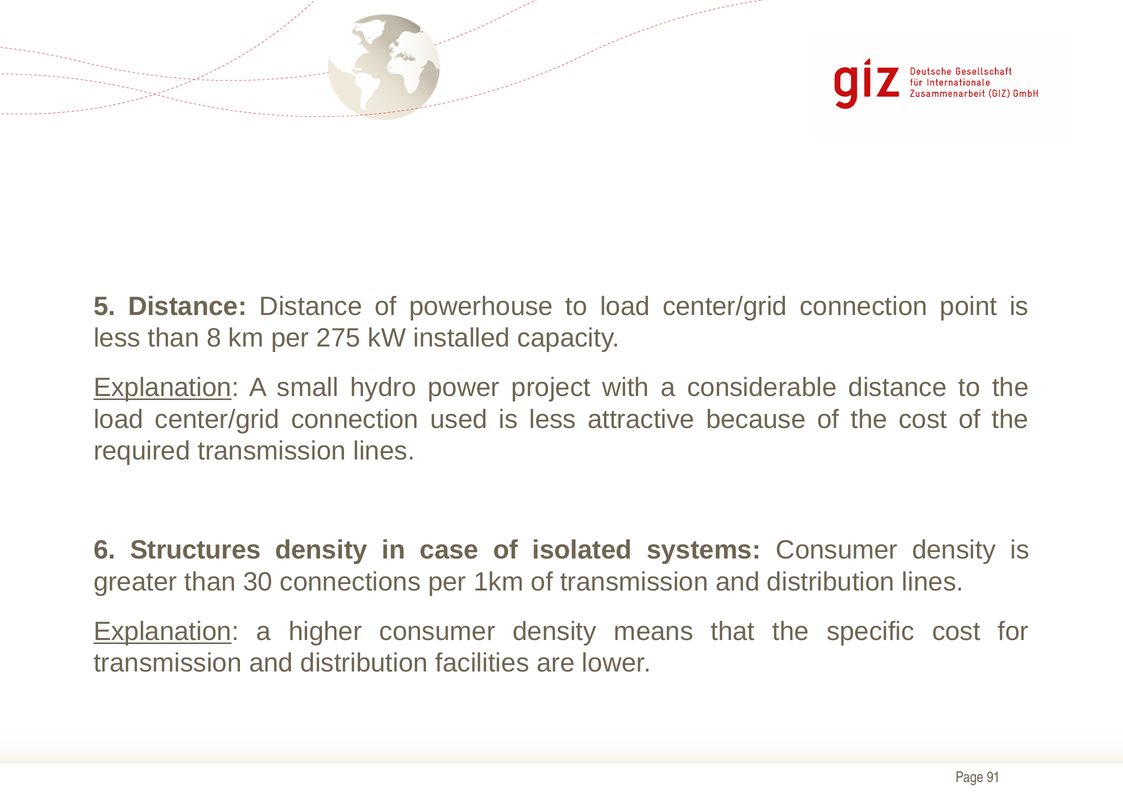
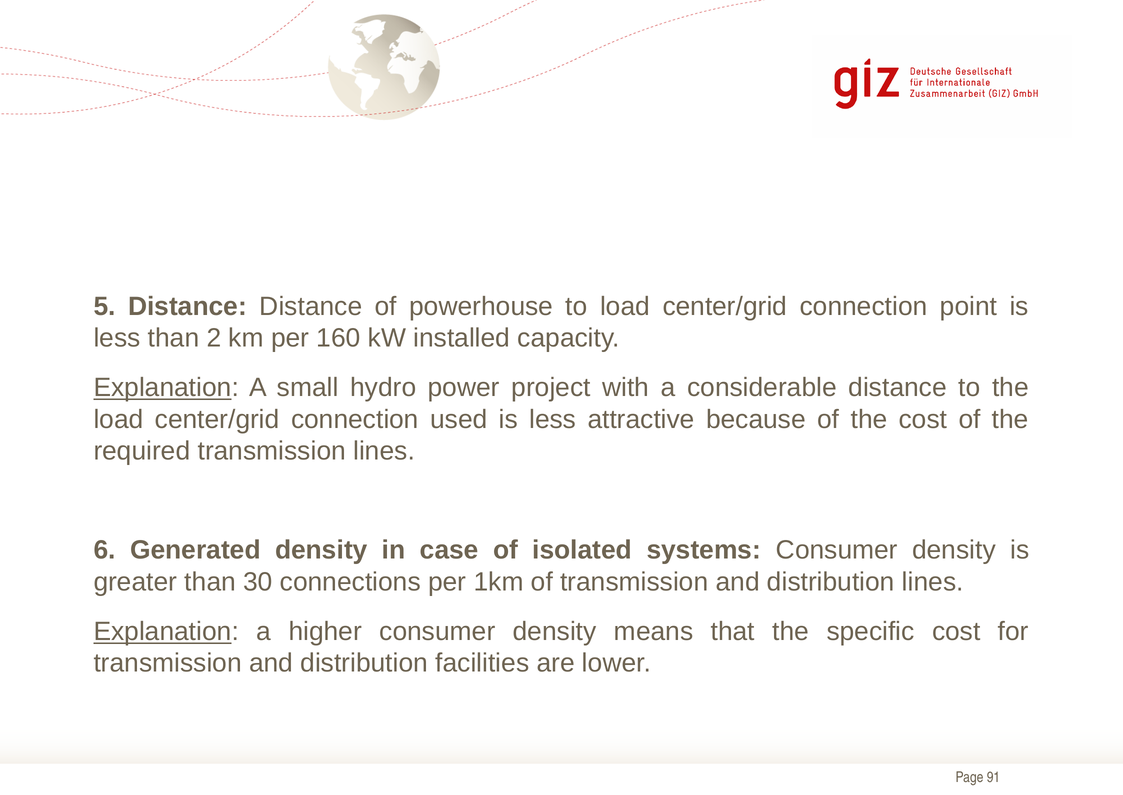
8: 8 -> 2
275: 275 -> 160
Structures: Structures -> Generated
